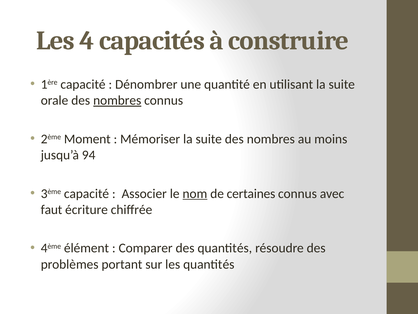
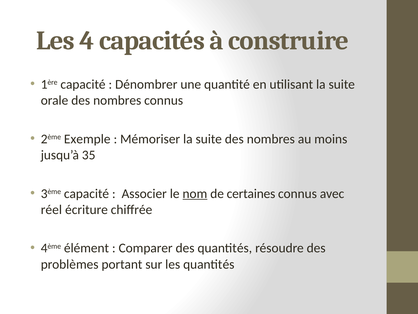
nombres at (117, 100) underline: present -> none
Moment: Moment -> Exemple
94: 94 -> 35
faut: faut -> réel
